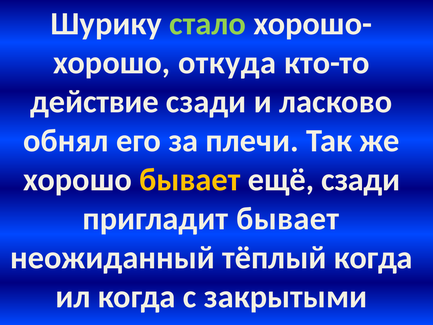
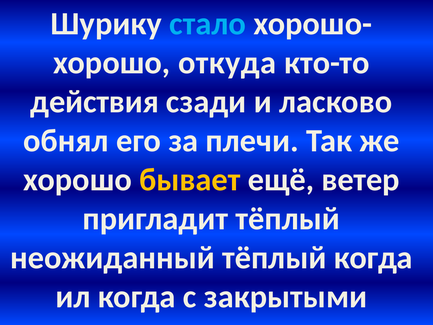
стало colour: light green -> light blue
действие: действие -> действия
ещё сзади: сзади -> ветер
пригладит бывает: бывает -> тёплый
